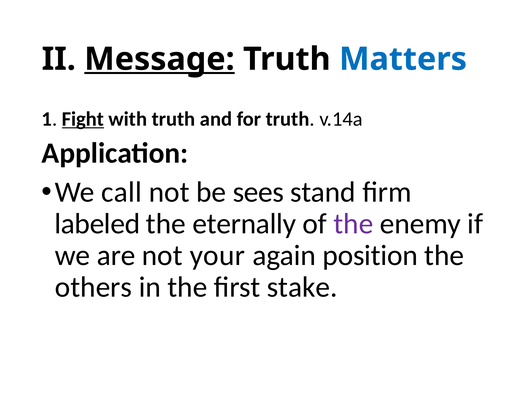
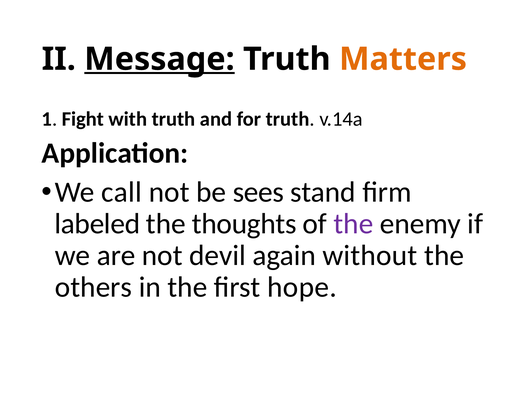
Matters colour: blue -> orange
Fight underline: present -> none
eternally: eternally -> thoughts
your: your -> devil
position: position -> without
stake: stake -> hope
